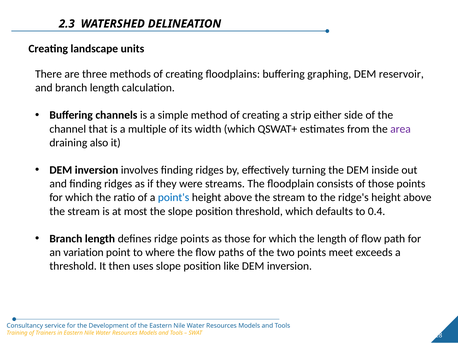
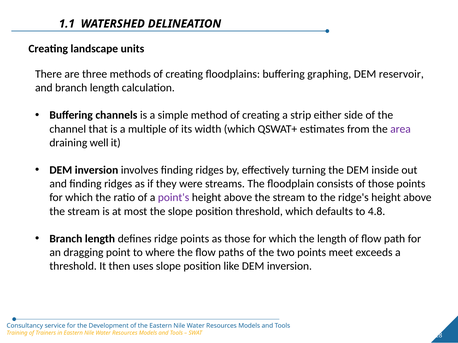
2.3: 2.3 -> 1.1
also: also -> well
point's colour: blue -> purple
0.4: 0.4 -> 4.8
variation: variation -> dragging
